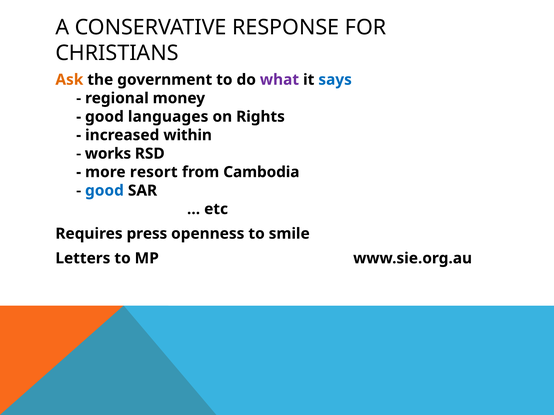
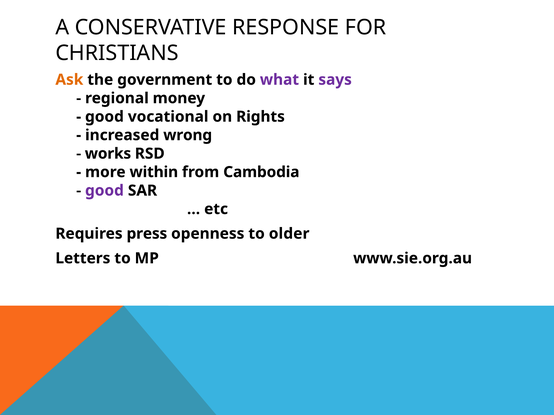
says colour: blue -> purple
languages: languages -> vocational
within: within -> wrong
resort: resort -> within
good at (104, 191) colour: blue -> purple
smile: smile -> older
